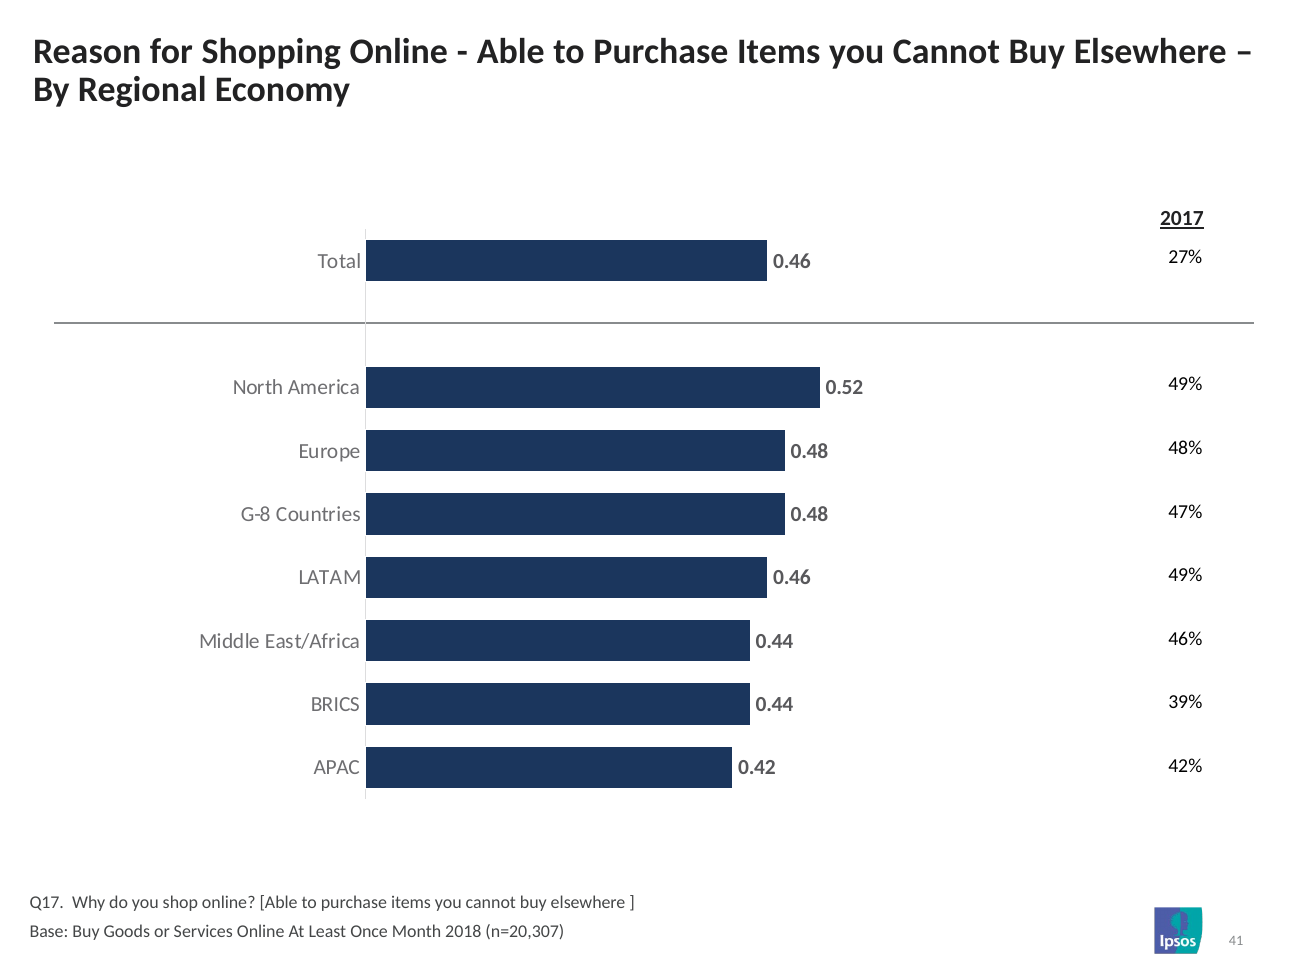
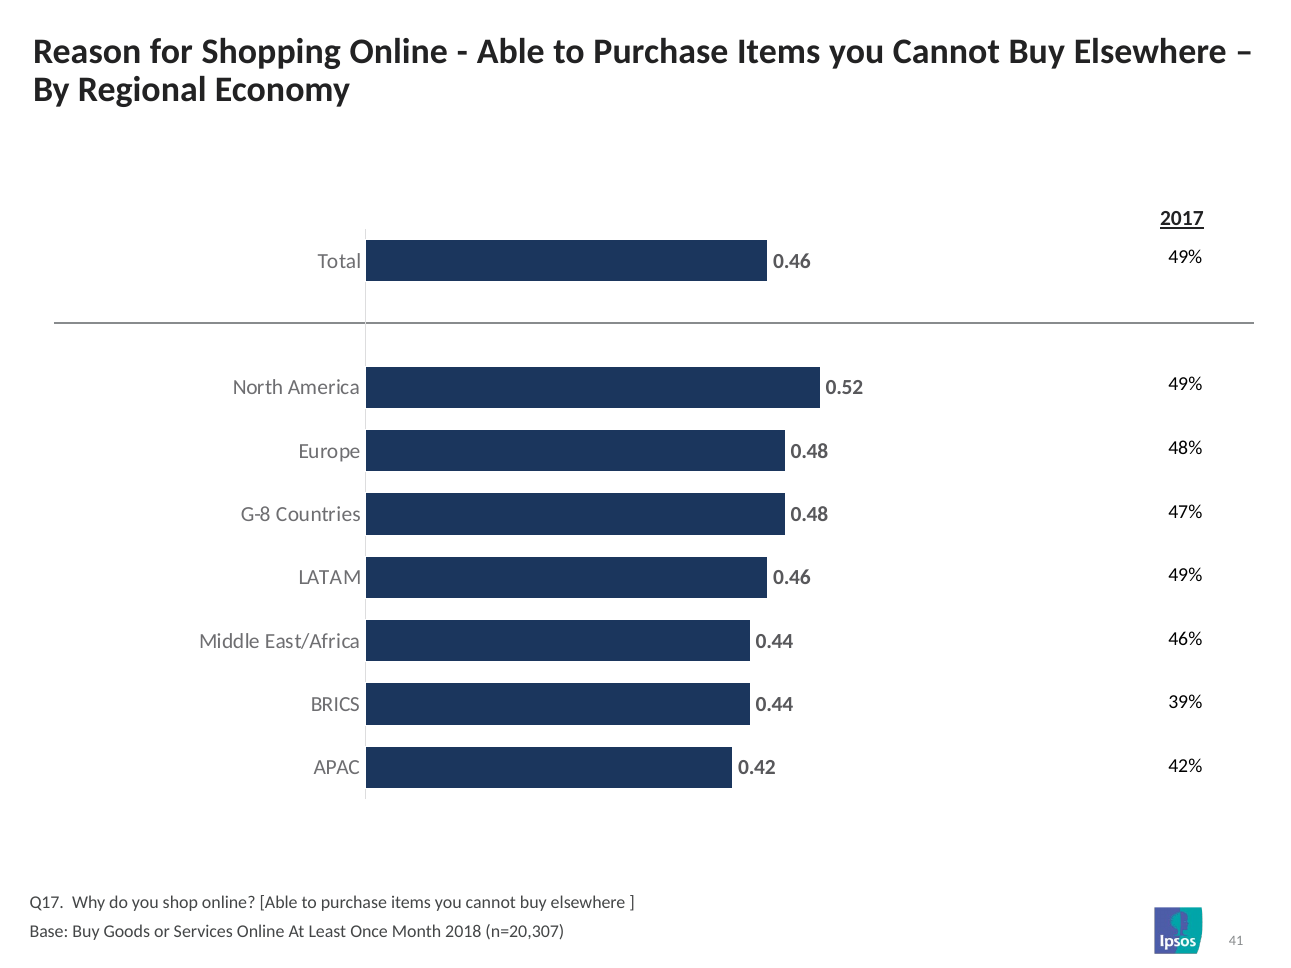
27% at (1185, 257): 27% -> 49%
